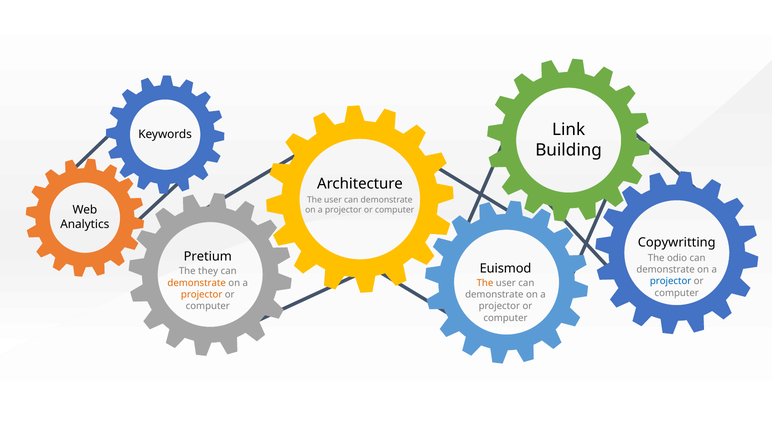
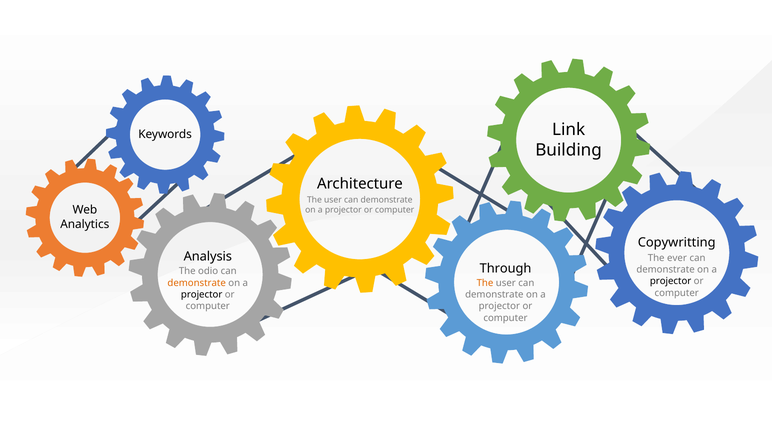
Pretium: Pretium -> Analysis
odio: odio -> ever
Euismod: Euismod -> Through
they: they -> odio
projector at (671, 281) colour: blue -> black
projector at (202, 295) colour: orange -> black
